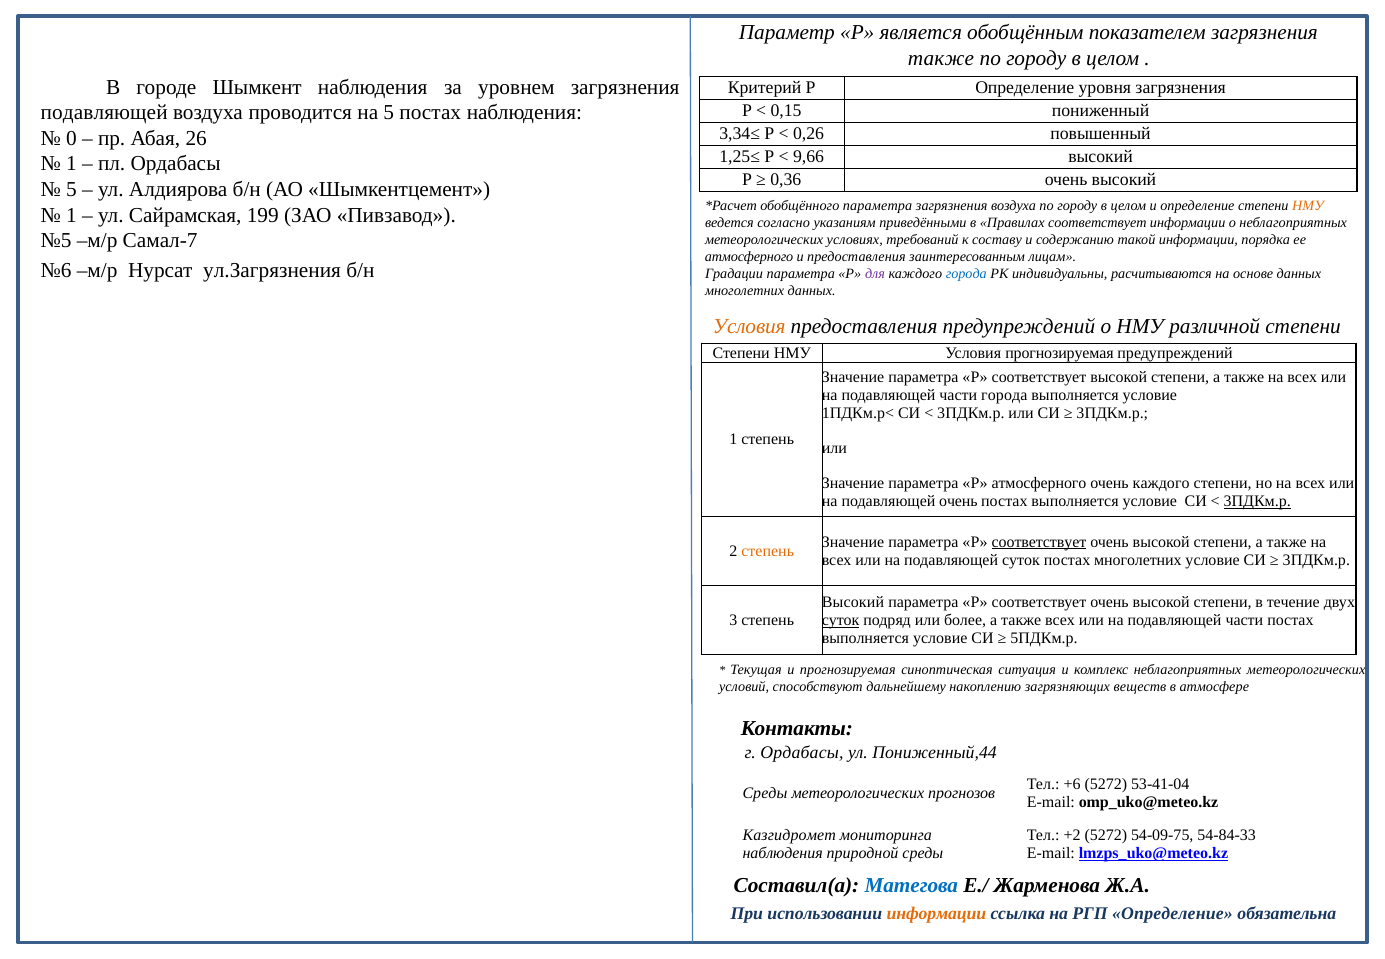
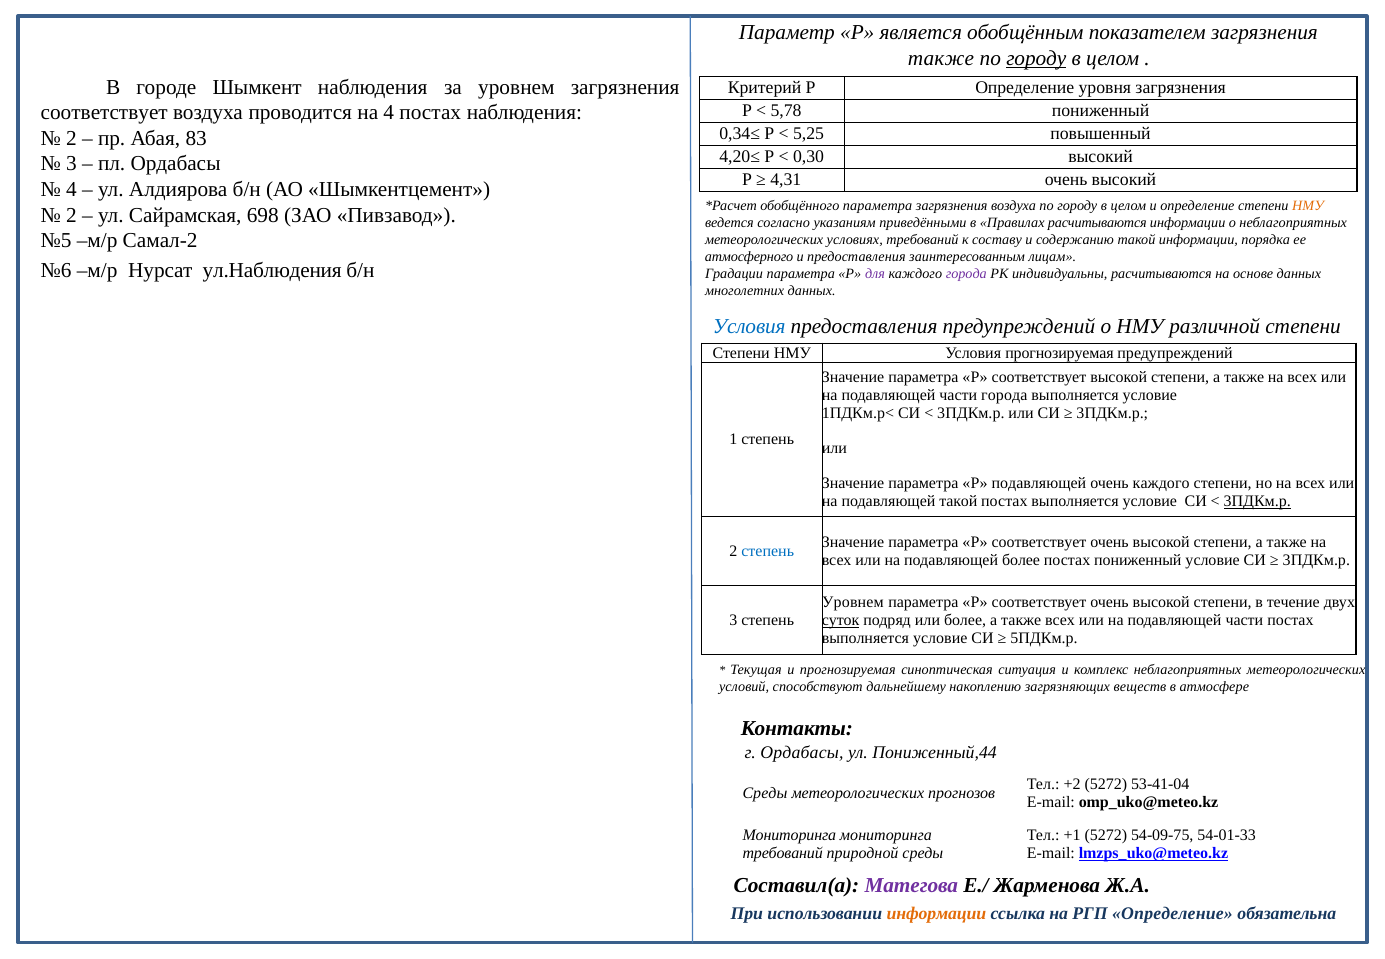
городу at (1036, 58) underline: none -> present
0,15: 0,15 -> 5,78
подавляющей at (104, 113): подавляющей -> соответствует
на 5: 5 -> 4
3,34≤: 3,34≤ -> 0,34≤
0,26: 0,26 -> 5,25
0 at (72, 138): 0 -> 2
26: 26 -> 83
1,25≤: 1,25≤ -> 4,20≤
9,66: 9,66 -> 0,30
1 at (72, 164): 1 -> 3
0,36: 0,36 -> 4,31
5 at (72, 189): 5 -> 4
1 at (72, 215): 1 -> 2
199: 199 -> 698
Правилах соответствует: соответствует -> расчитываются
Самал-7: Самал-7 -> Самал-2
ул.Загрязнения: ул.Загрязнения -> ул.Наблюдения
города at (966, 274) colour: blue -> purple
Условия at (749, 327) colour: orange -> blue
Р атмосферного: атмосферного -> подавляющей
подавляющей очень: очень -> такой
соответствует at (1039, 542) underline: present -> none
степень at (768, 551) colour: orange -> blue
подавляющей суток: суток -> более
постах многолетних: многолетних -> пониженный
Высокий at (853, 602): Высокий -> Уровнем
+6: +6 -> +2
Казгидромет at (789, 835): Казгидромет -> Мониторинга
+2: +2 -> +1
54-84-33: 54-84-33 -> 54-01-33
наблюдения at (783, 853): наблюдения -> требований
Матегова colour: blue -> purple
